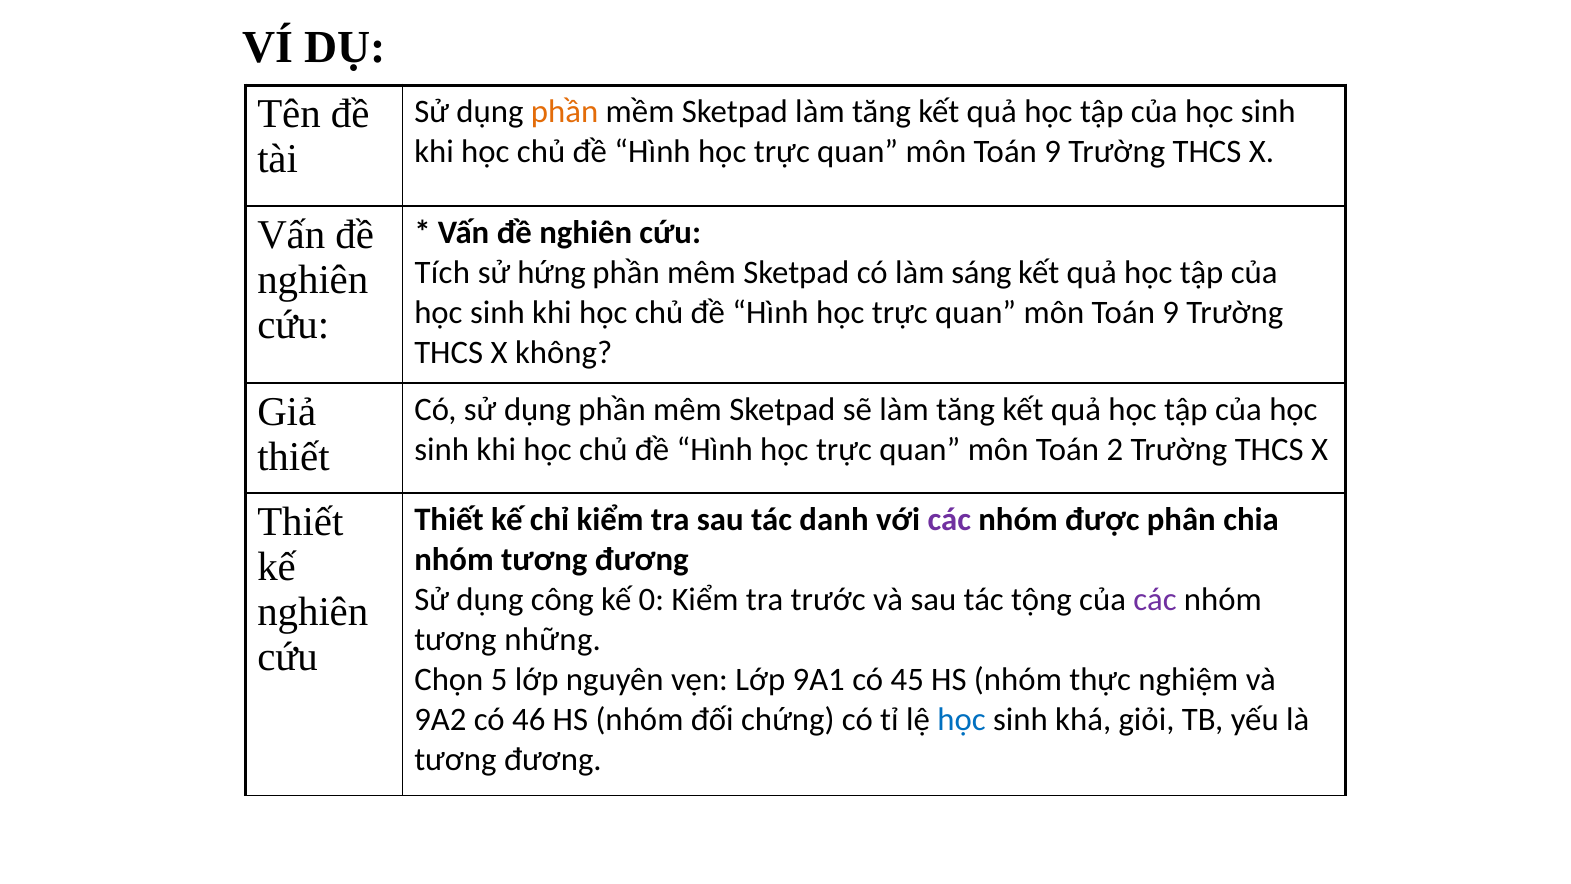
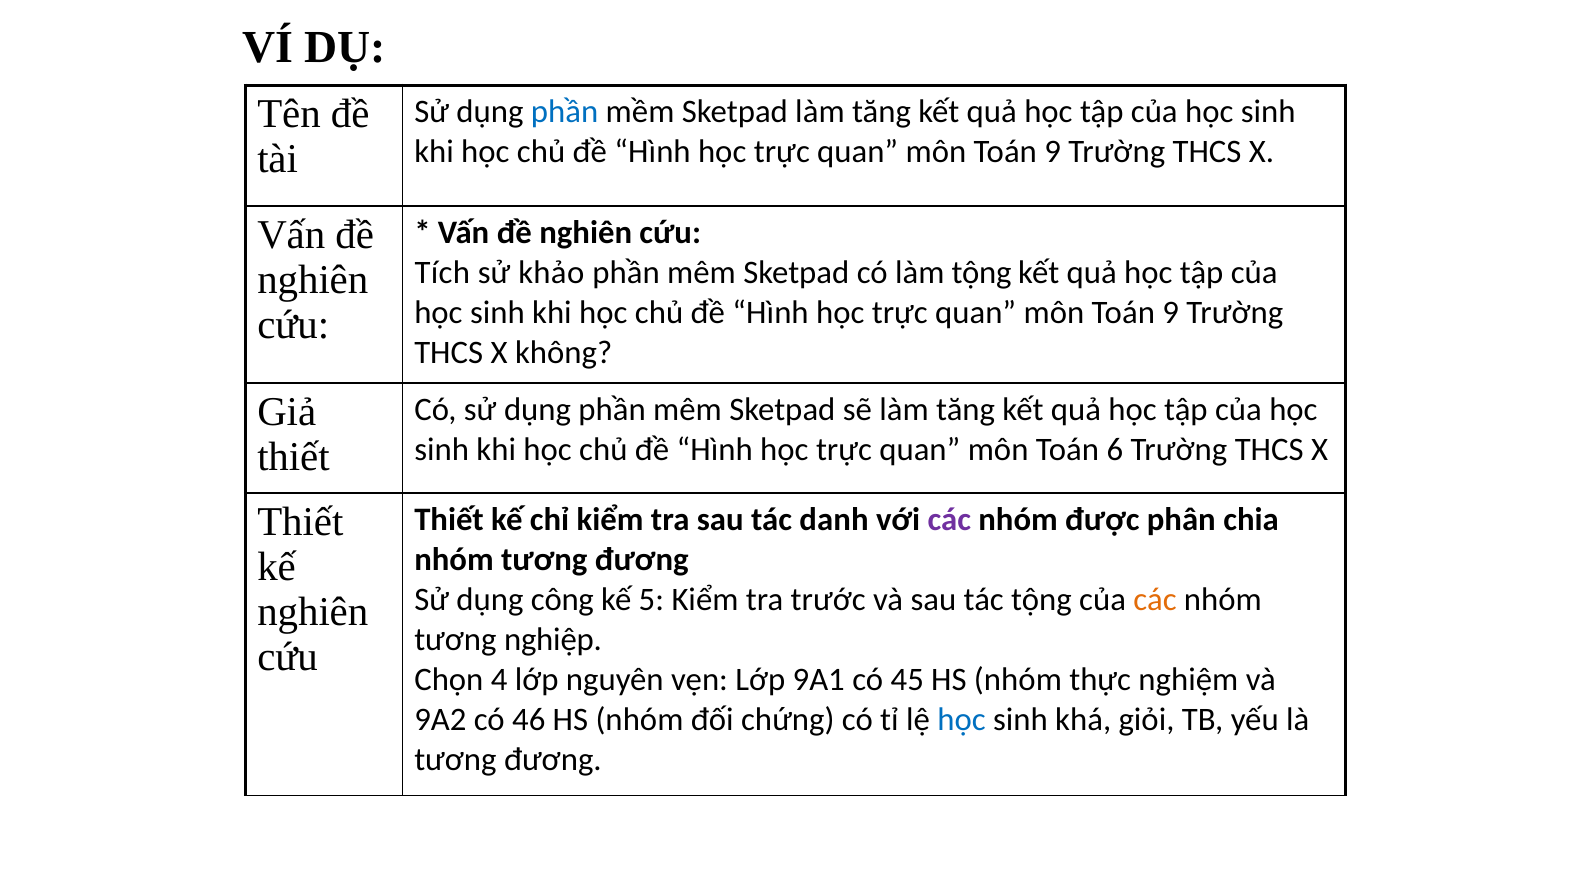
phần at (565, 111) colour: orange -> blue
hứng: hứng -> khảo
làm sáng: sáng -> tộng
2: 2 -> 6
0: 0 -> 5
các at (1155, 599) colour: purple -> orange
những: những -> nghiệp
5: 5 -> 4
